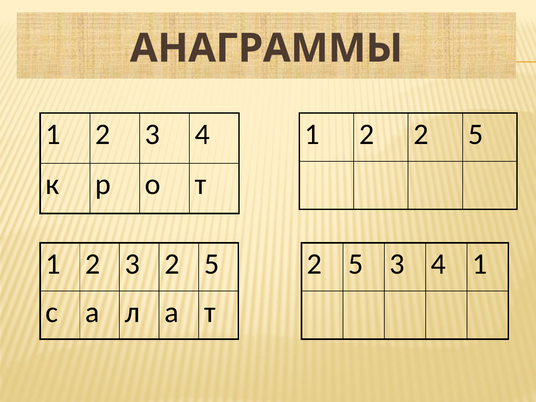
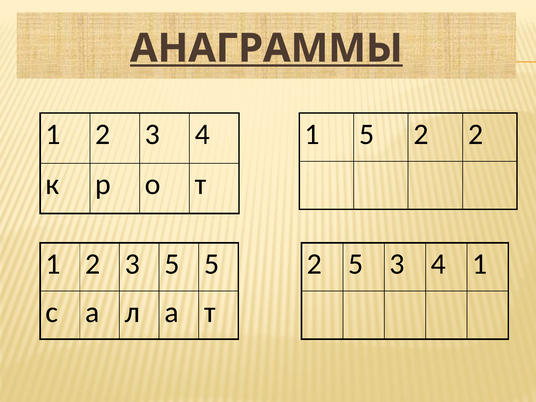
АНАГРАММЫ underline: none -> present
2 at (367, 134): 2 -> 5
5 at (476, 134): 5 -> 2
3 2: 2 -> 5
